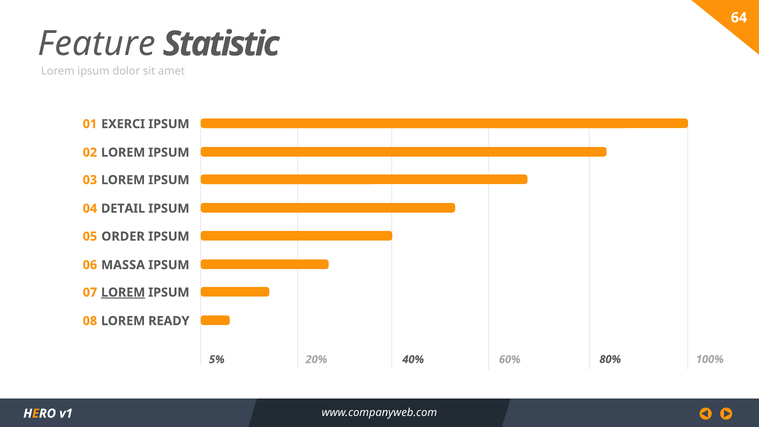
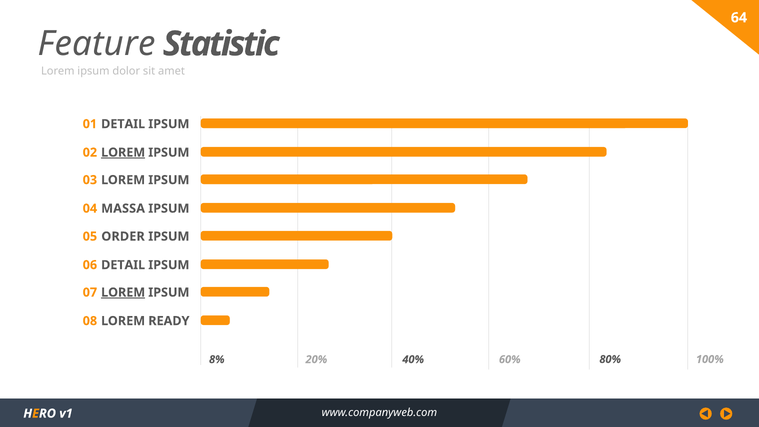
EXERCI at (123, 124): EXERCI -> DETAIL
LOREM at (123, 152) underline: none -> present
DETAIL: DETAIL -> MASSA
MASSA at (123, 265): MASSA -> DETAIL
5%: 5% -> 8%
